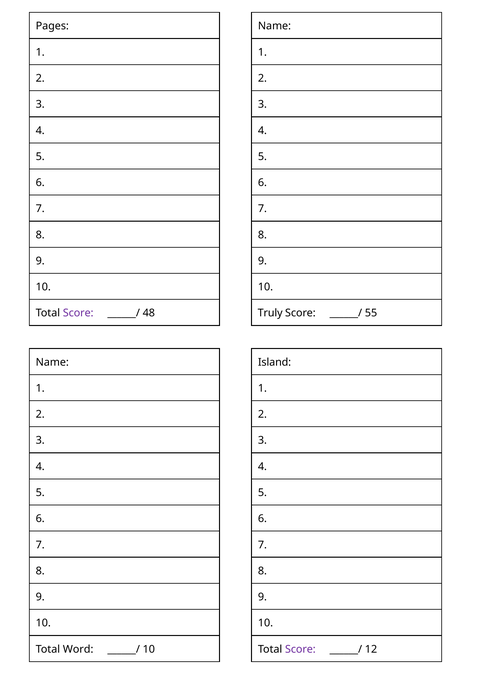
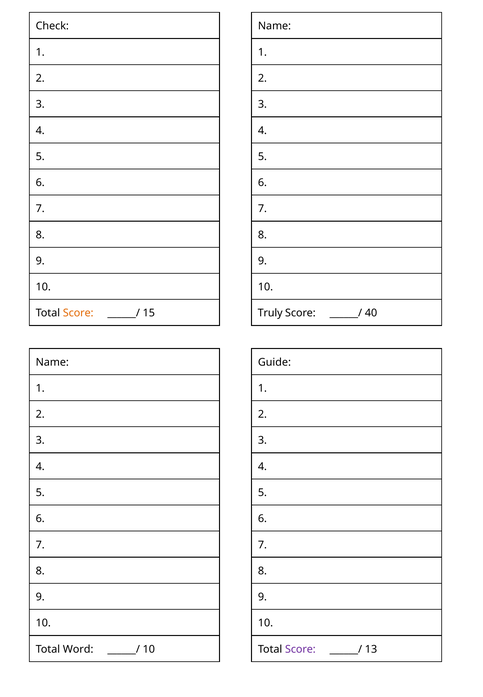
Pages: Pages -> Check
Score at (78, 313) colour: purple -> orange
48: 48 -> 15
55: 55 -> 40
Island: Island -> Guide
12: 12 -> 13
